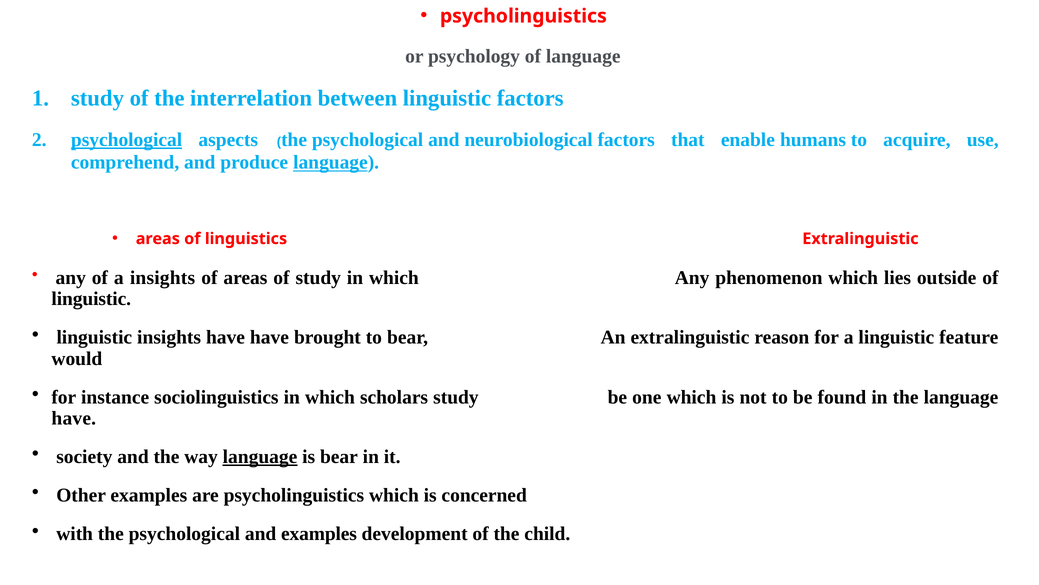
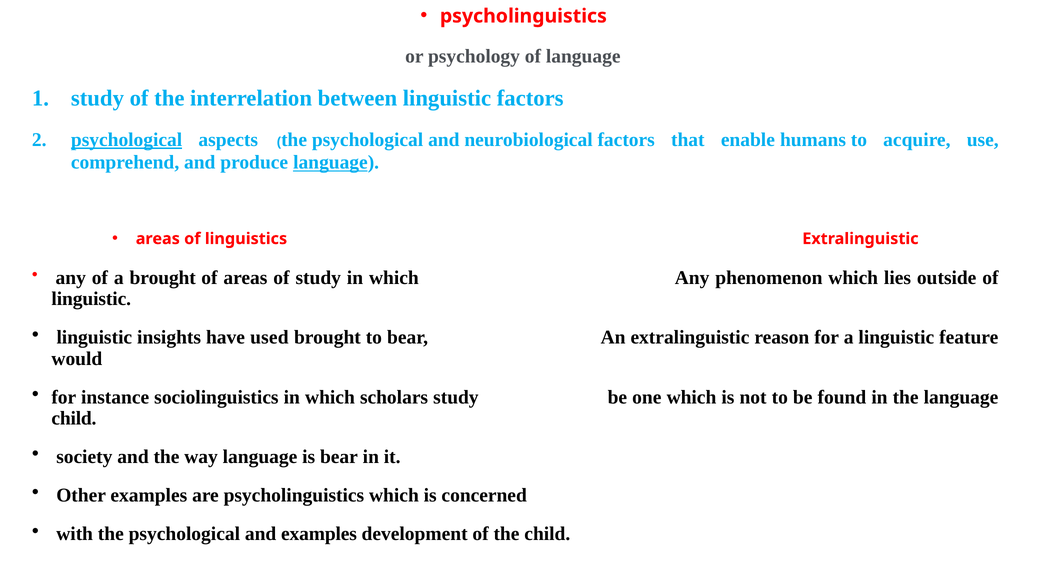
a insights: insights -> brought
have have: have -> used
have at (74, 418): have -> child
language at (260, 456) underline: present -> none
